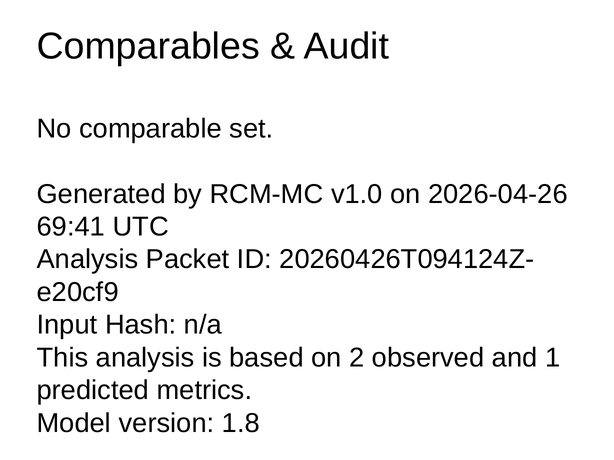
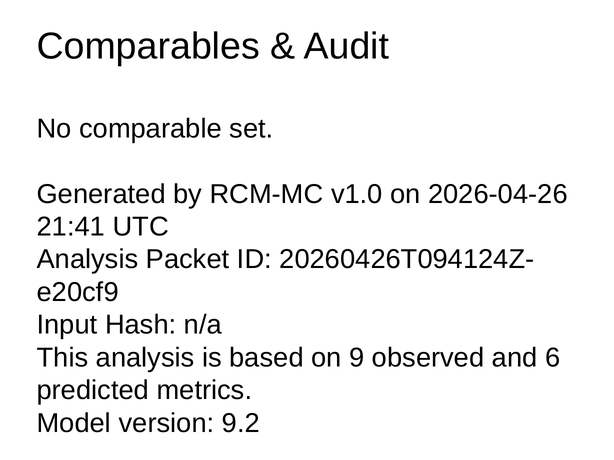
69:41: 69:41 -> 21:41
2: 2 -> 9
1: 1 -> 6
1.8: 1.8 -> 9.2
